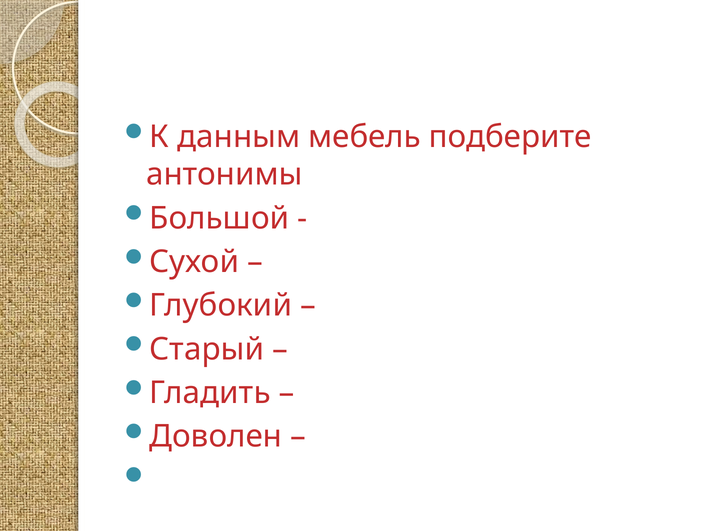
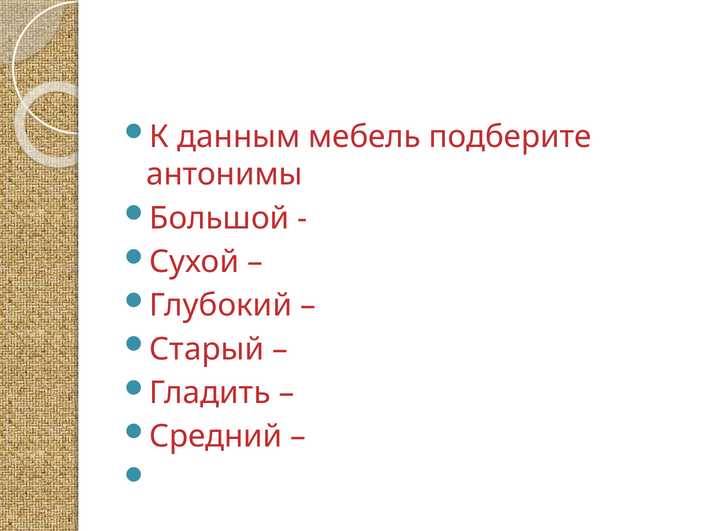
Доволен: Доволен -> Средний
